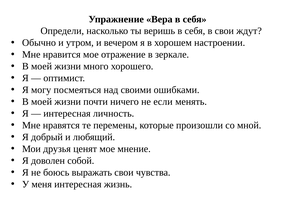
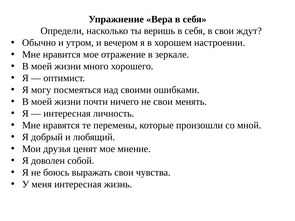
не если: если -> свои
